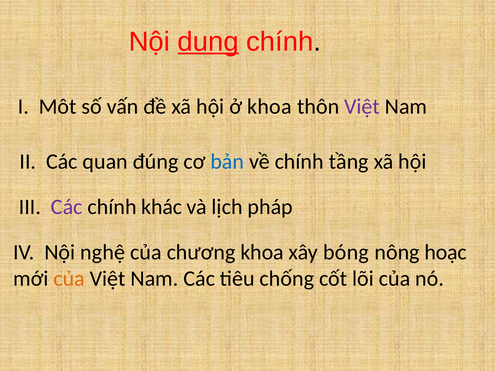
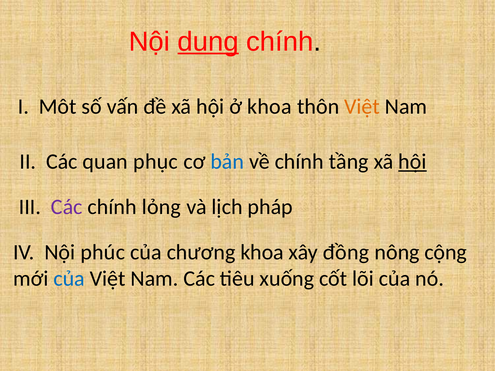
Việt at (362, 107) colour: purple -> orange
đúng: đúng -> phục
hội at (412, 162) underline: none -> present
khác: khác -> lỏng
nghệ: nghệ -> phúc
bóng: bóng -> đồng
hoạc: hoạc -> cộng
của at (69, 279) colour: orange -> blue
chống: chống -> xuống
